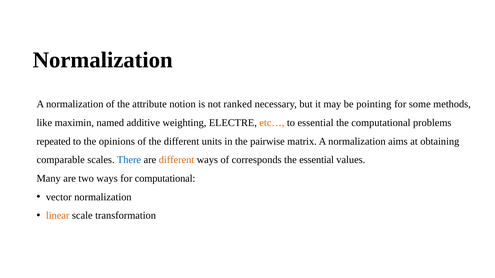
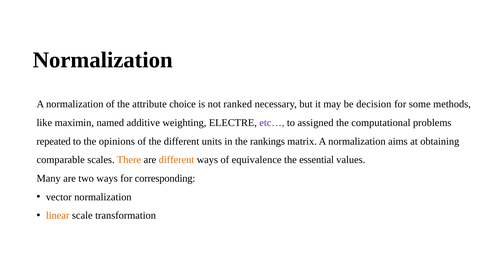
notion: notion -> choice
pointing: pointing -> decision
etc… colour: orange -> purple
to essential: essential -> assigned
pairwise: pairwise -> rankings
There colour: blue -> orange
corresponds: corresponds -> equivalence
for computational: computational -> corresponding
